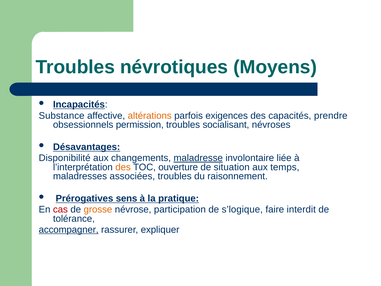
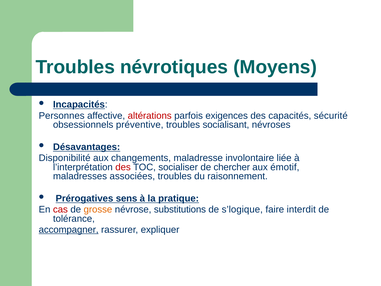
Substance: Substance -> Personnes
altérations colour: orange -> red
prendre: prendre -> sécurité
permission: permission -> préventive
maladresse underline: present -> none
des at (123, 167) colour: orange -> red
ouverture: ouverture -> socialiser
situation: situation -> chercher
temps: temps -> émotif
participation: participation -> substitutions
